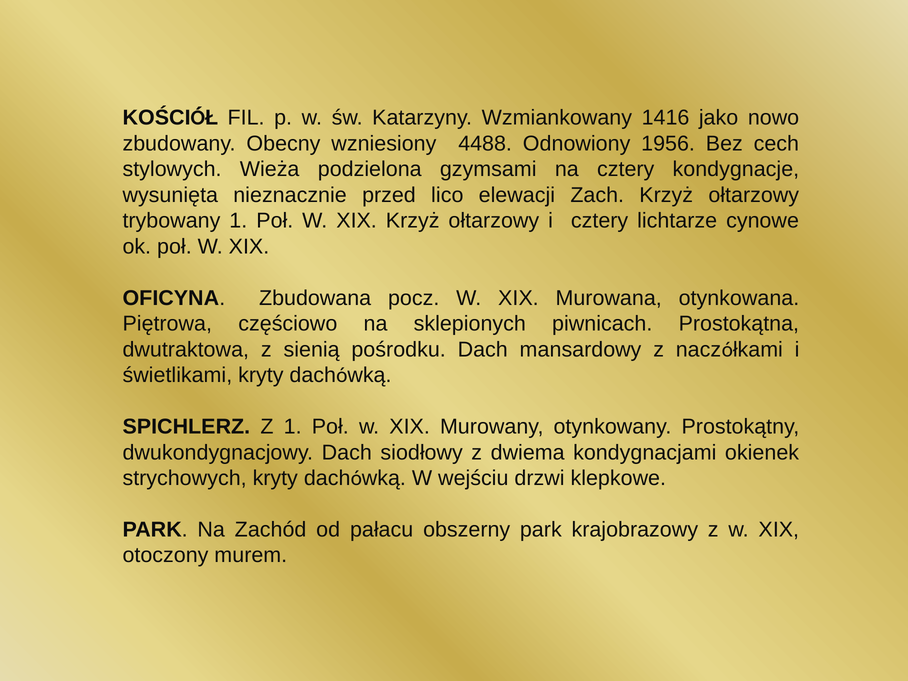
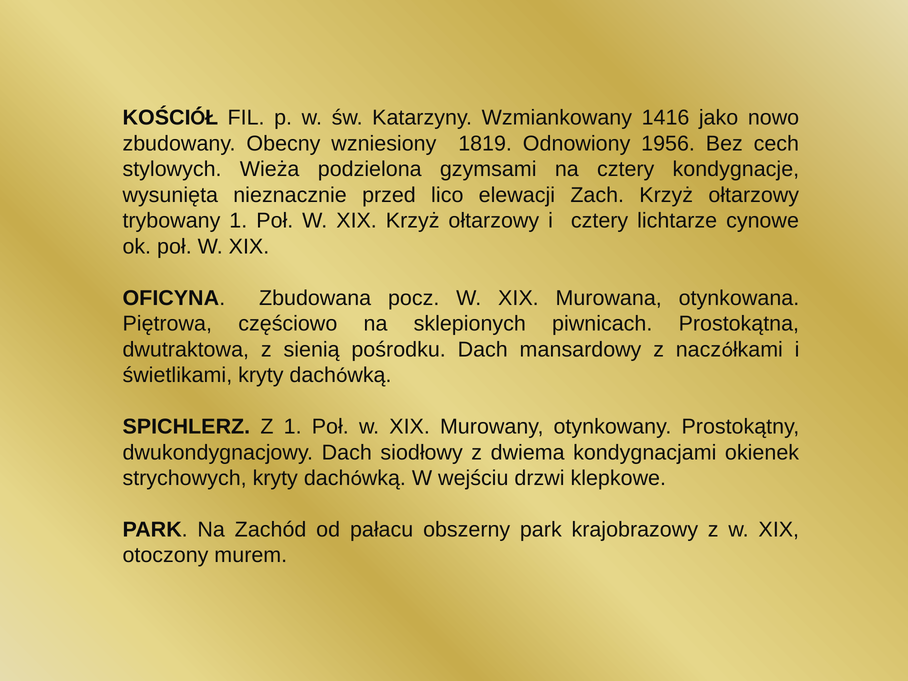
4488: 4488 -> 1819
